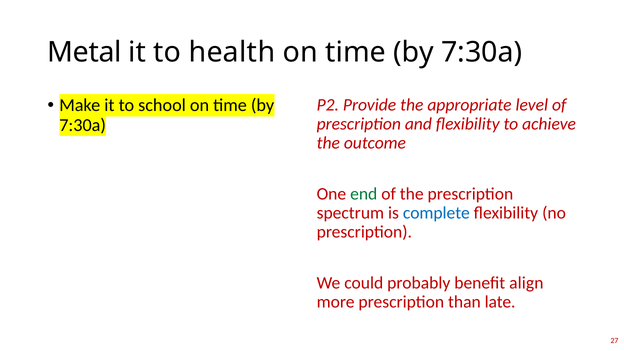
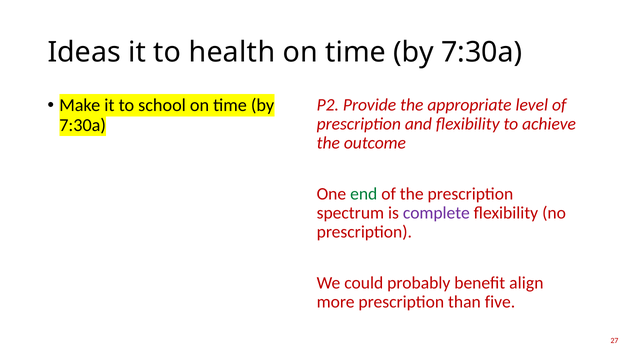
Metal: Metal -> Ideas
complete colour: blue -> purple
late: late -> five
